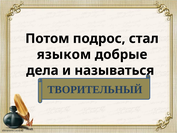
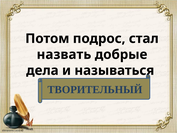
языком: языком -> назвать
